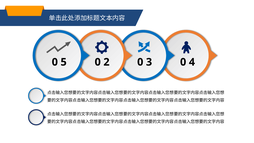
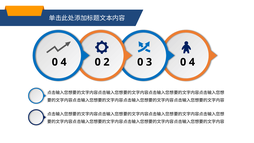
5 at (64, 62): 5 -> 4
